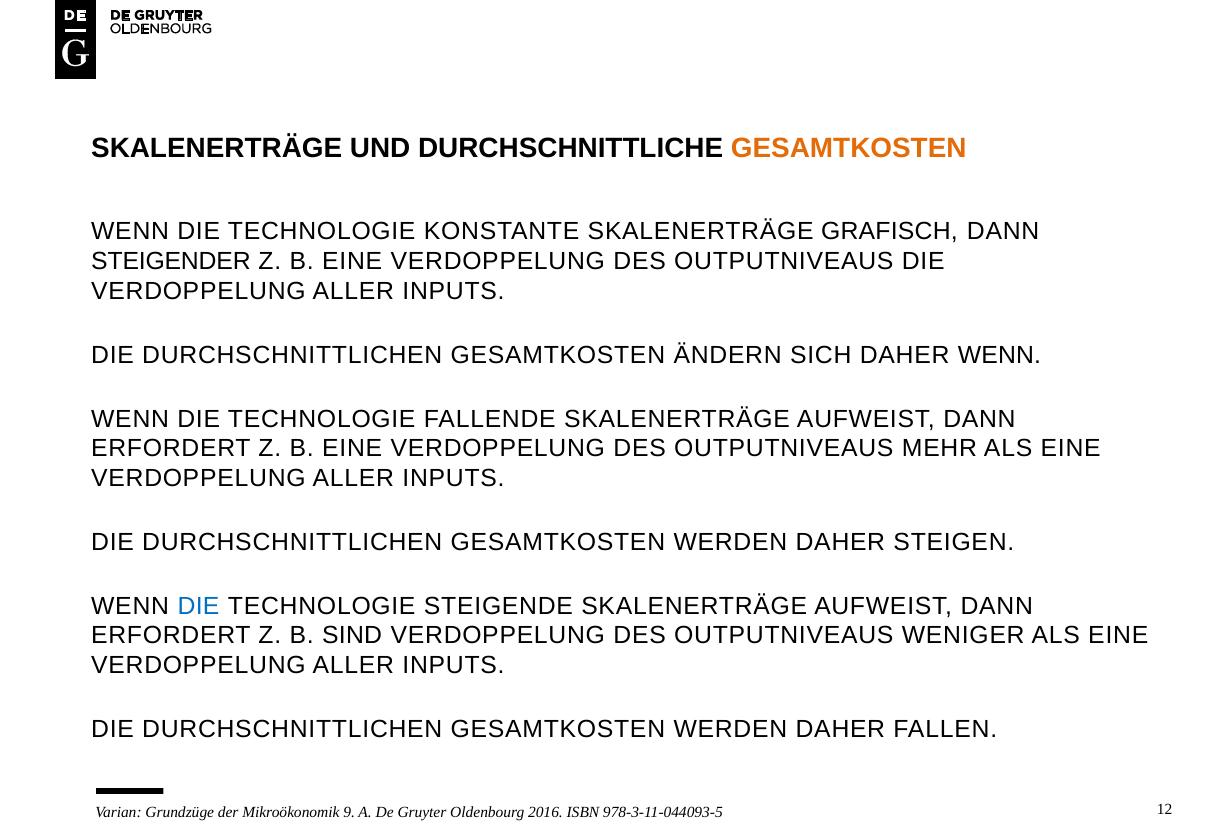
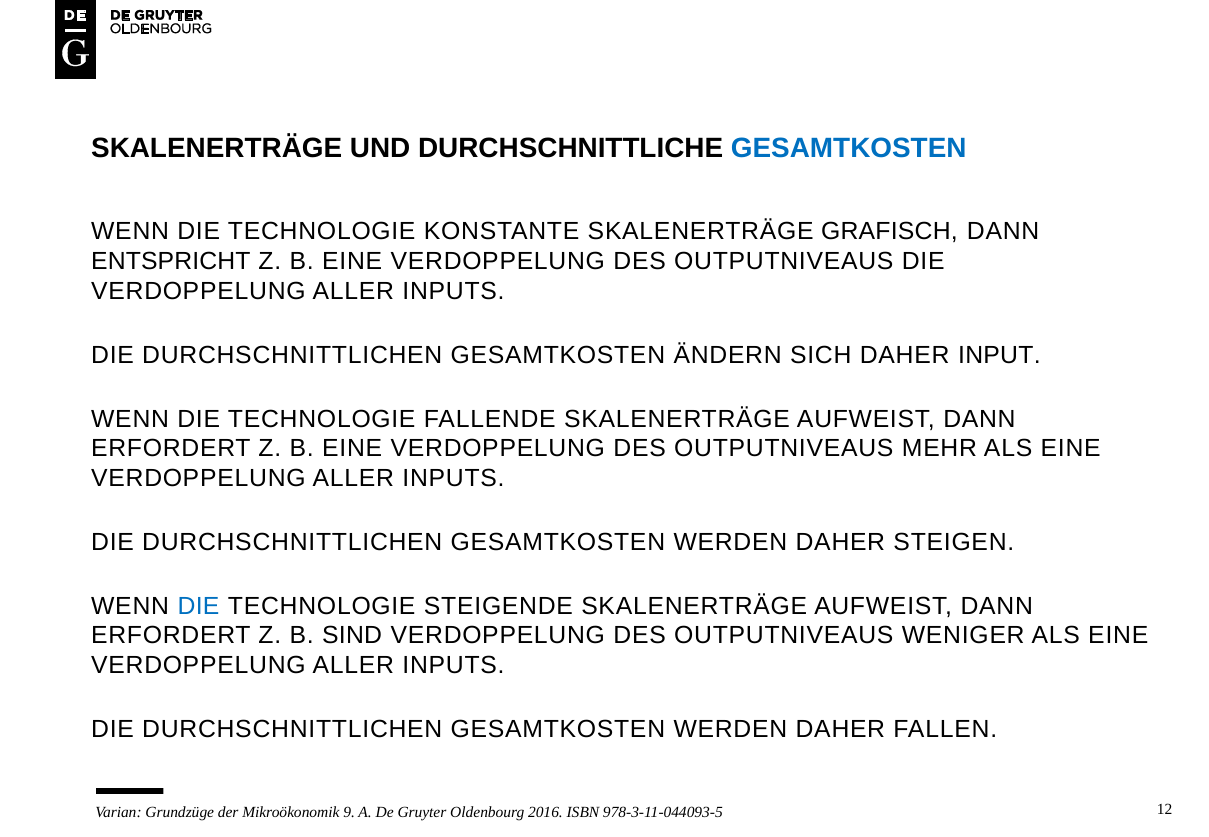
GESAMTKOSTEN at (849, 148) colour: orange -> blue
STEIGENDER: STEIGENDER -> ENTSPRICHT
DAHER WENN: WENN -> INPUT
